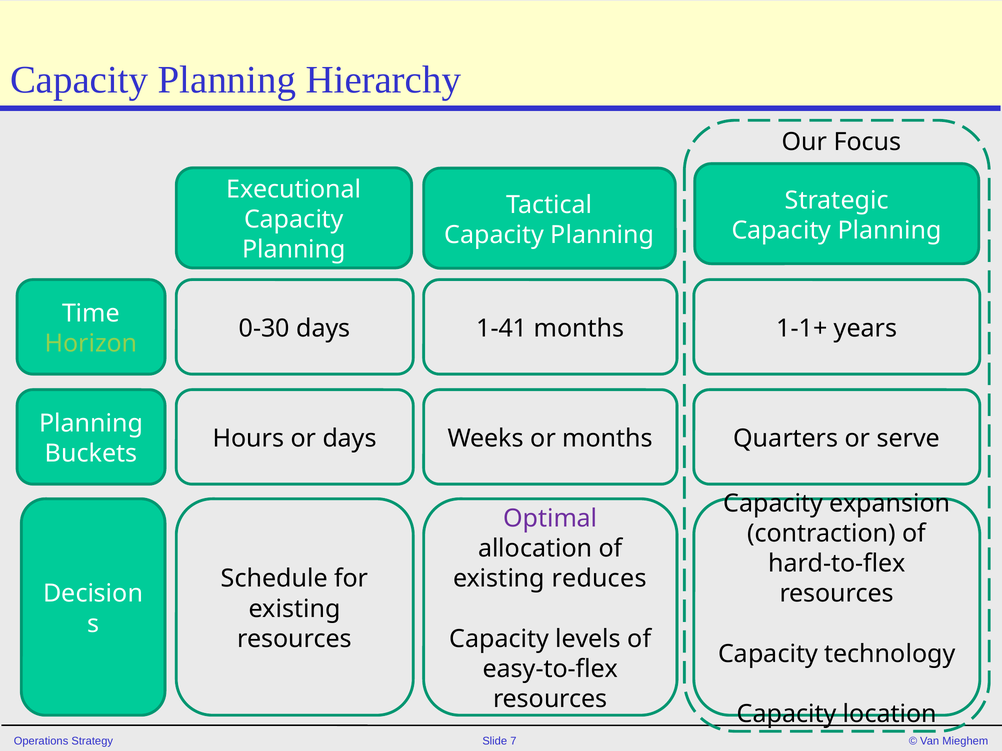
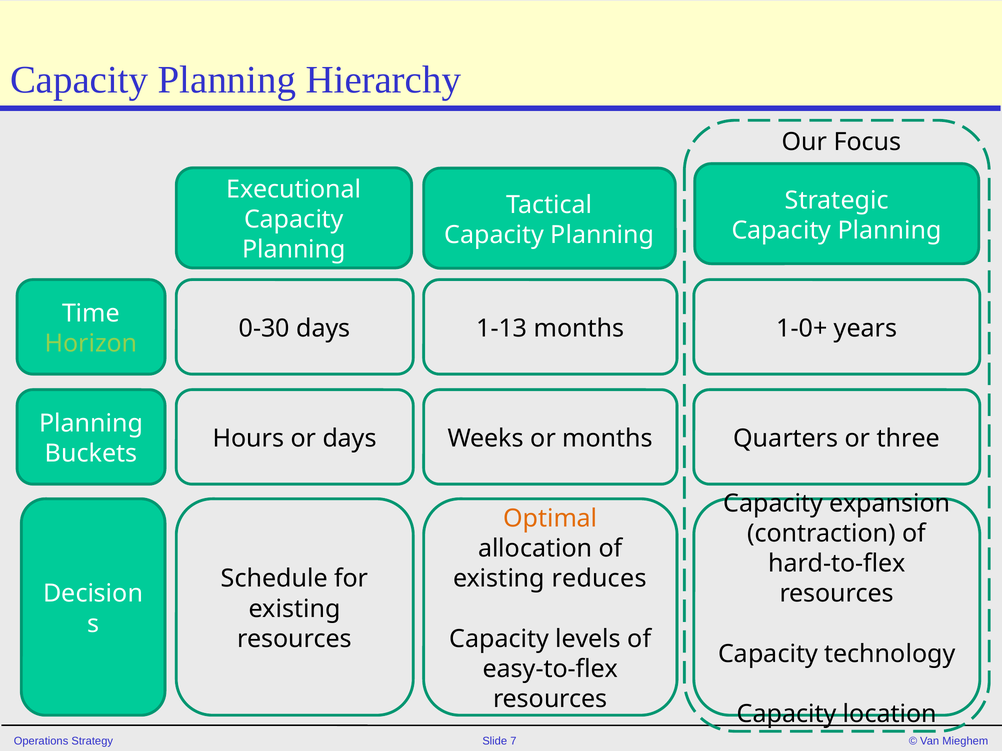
1-41: 1-41 -> 1-13
1-1+: 1-1+ -> 1-0+
serve: serve -> three
Optimal colour: purple -> orange
